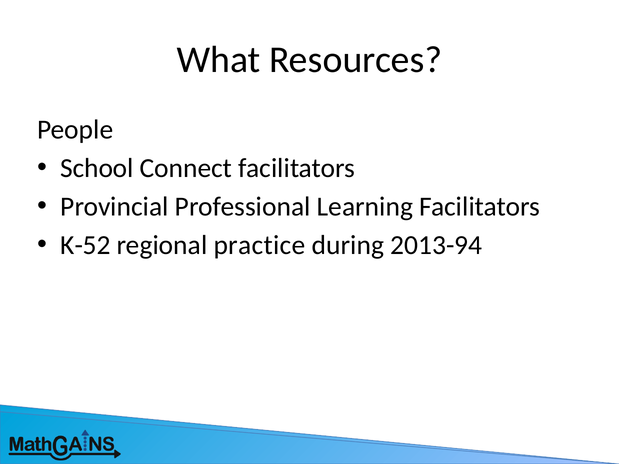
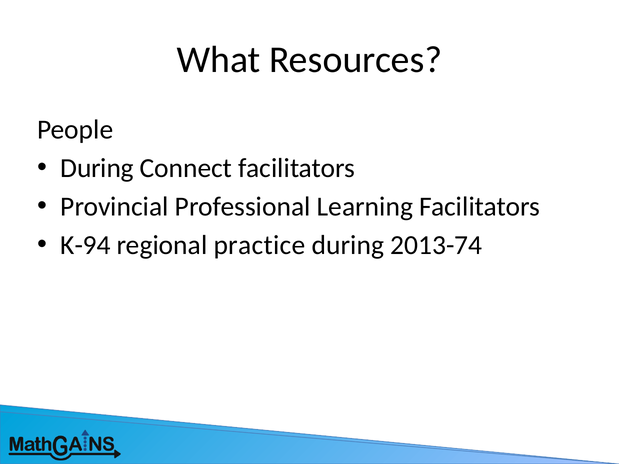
School at (97, 168): School -> During
K-52: K-52 -> K-94
2013-94: 2013-94 -> 2013-74
